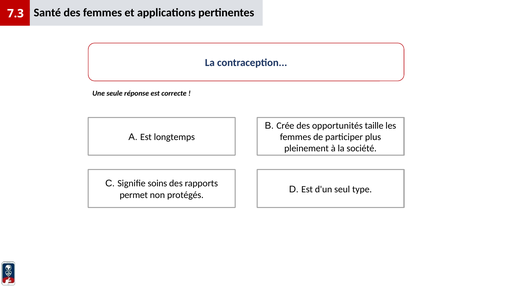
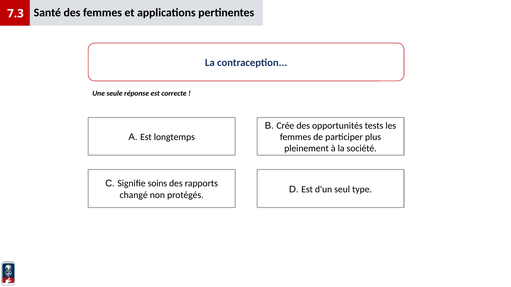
taille: taille -> tests
permet: permet -> changé
